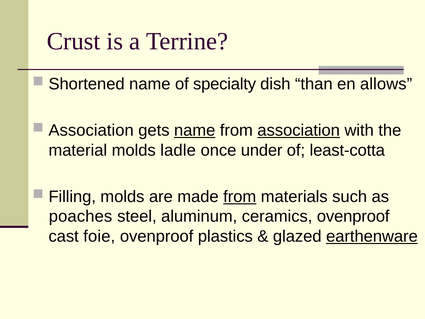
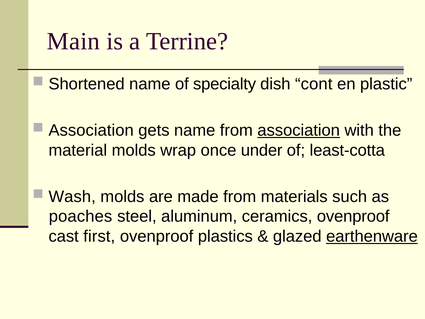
Crust: Crust -> Main
than: than -> cont
allows: allows -> plastic
name at (195, 130) underline: present -> none
ladle: ladle -> wrap
Filling: Filling -> Wash
from at (240, 197) underline: present -> none
foie: foie -> first
